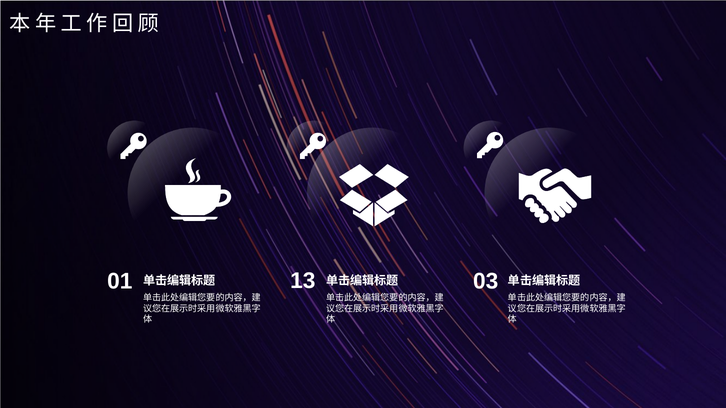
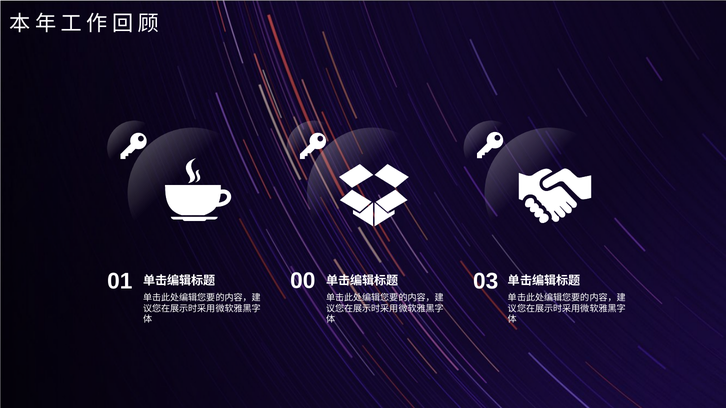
13: 13 -> 00
